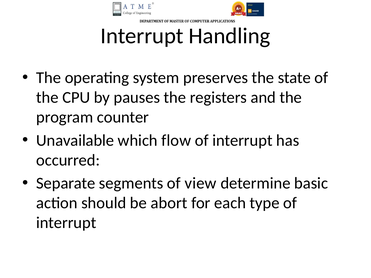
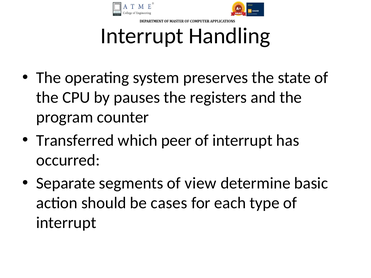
Unavailable: Unavailable -> Transferred
flow: flow -> peer
abort: abort -> cases
